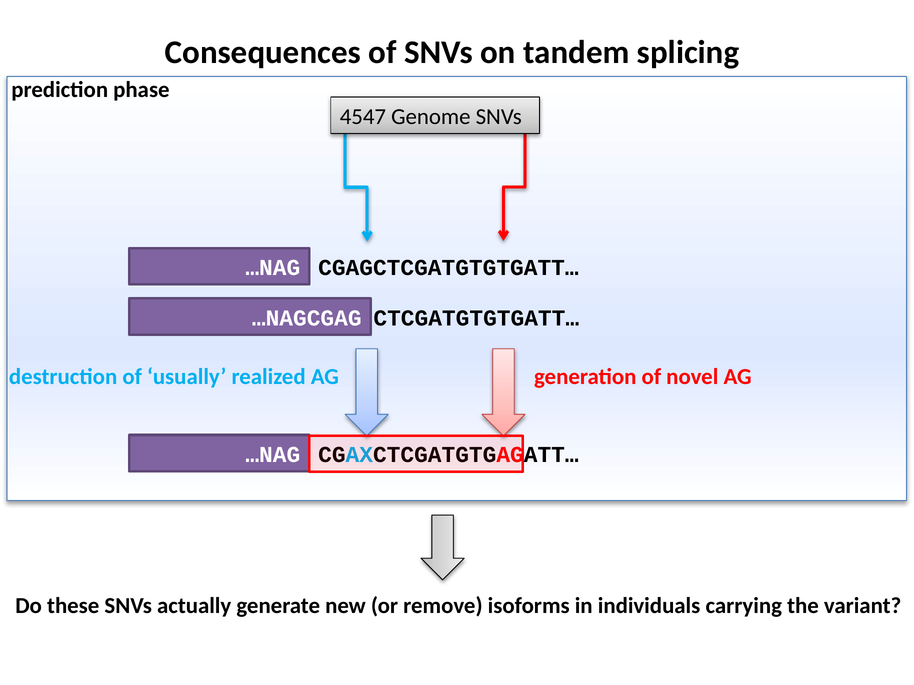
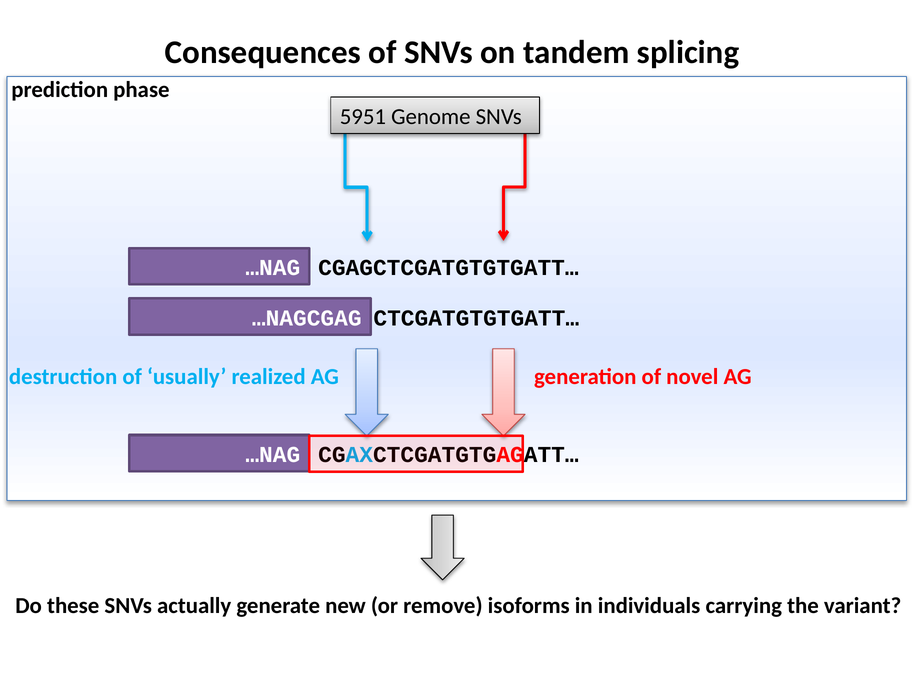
4547: 4547 -> 5951
